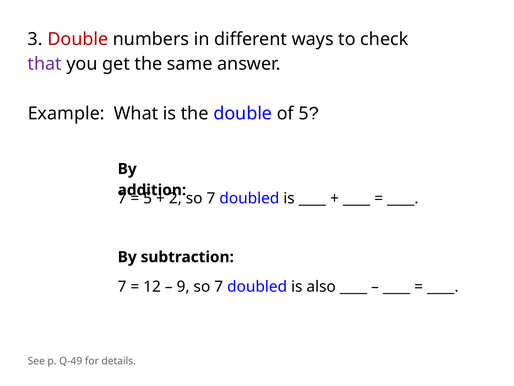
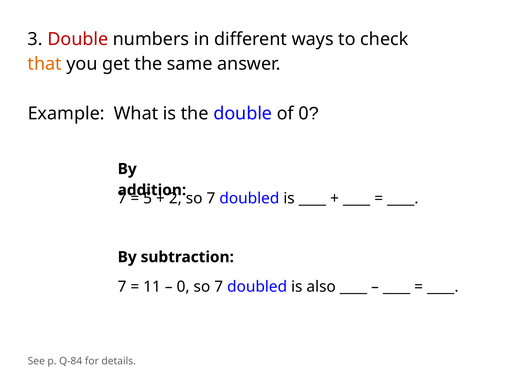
that colour: purple -> orange
of 5: 5 -> 0
12: 12 -> 11
9 at (183, 286): 9 -> 0
Q-49: Q-49 -> Q-84
